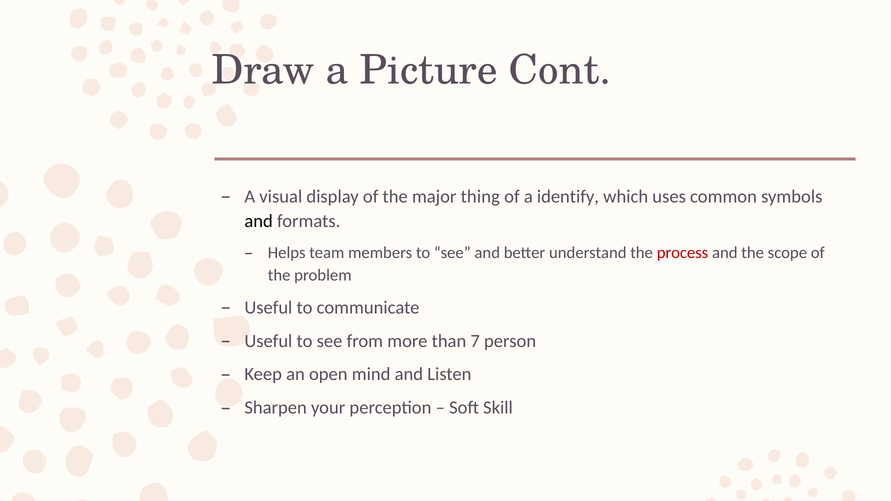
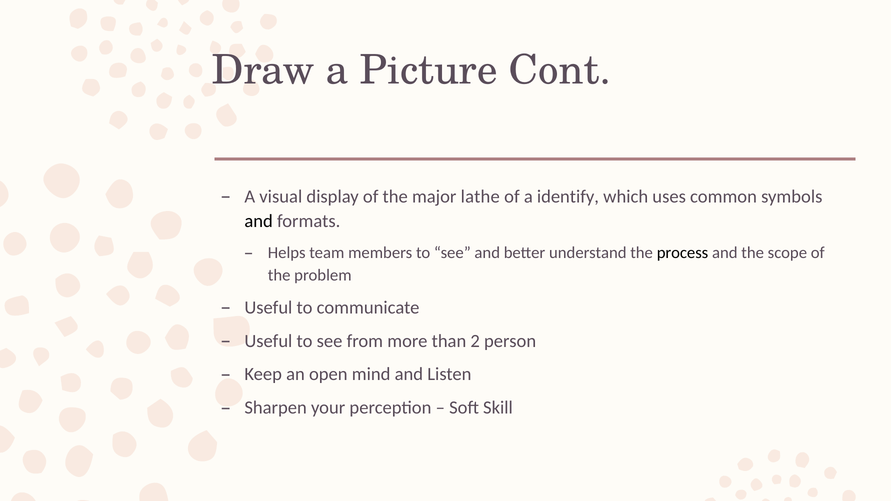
thing: thing -> lathe
process colour: red -> black
7: 7 -> 2
